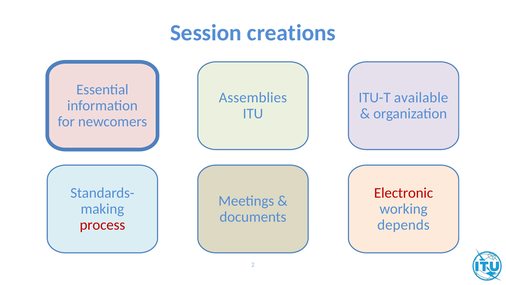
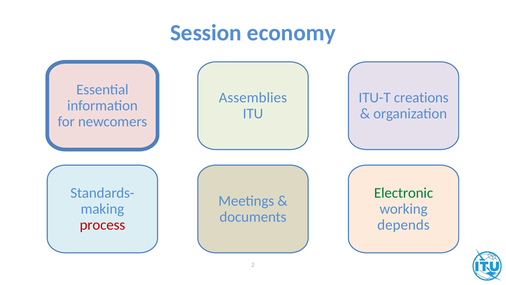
creations: creations -> economy
available: available -> creations
Electronic colour: red -> green
